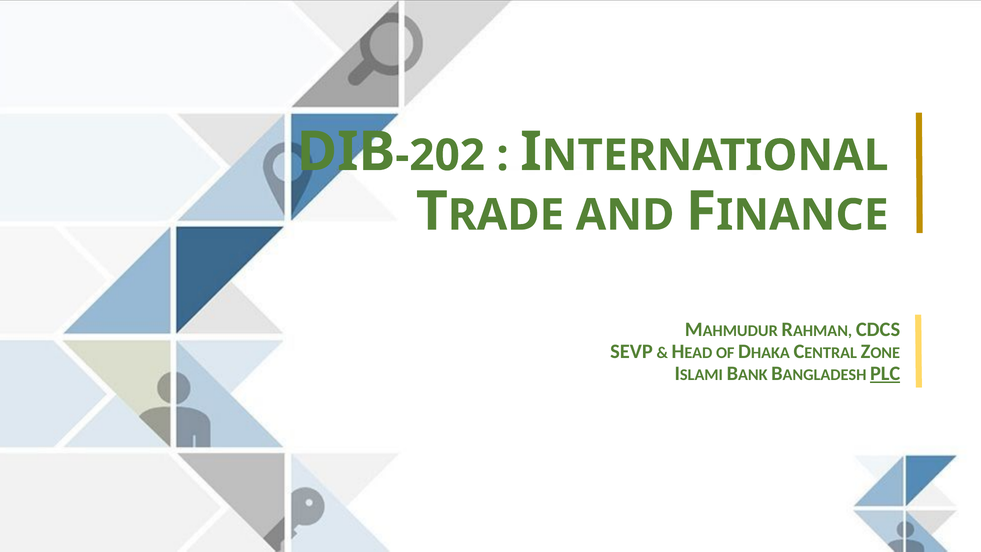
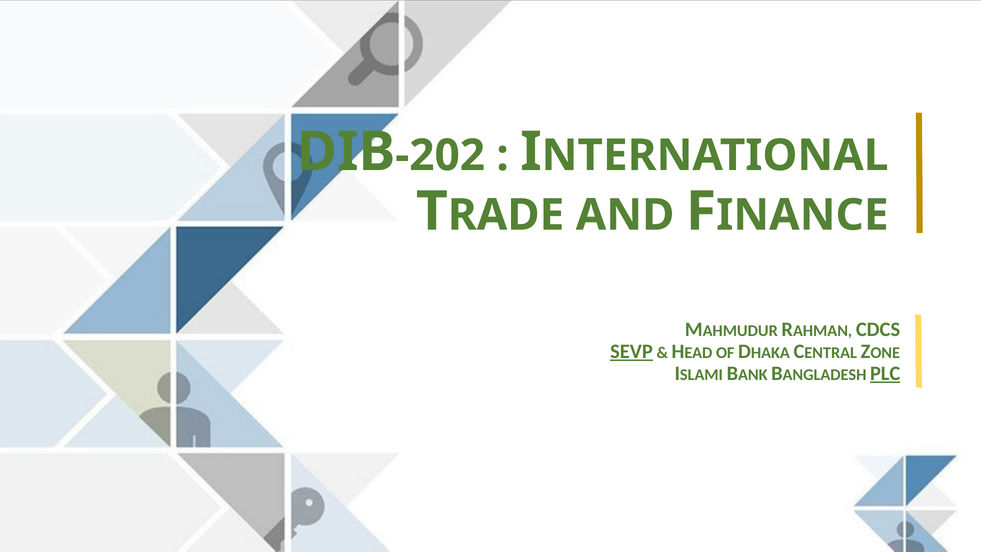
SEVP underline: none -> present
